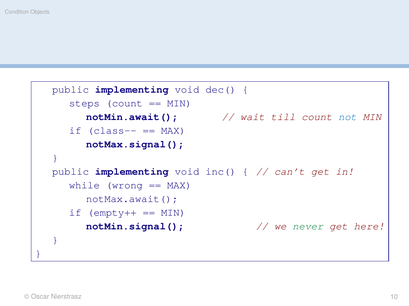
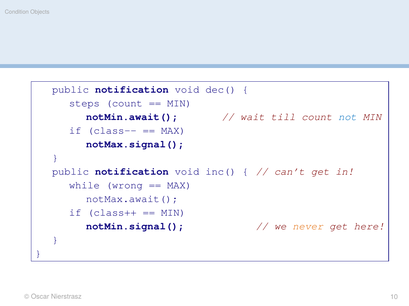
implementing at (132, 90): implementing -> notification
implementing at (132, 172): implementing -> notification
empty++: empty++ -> class++
never colour: green -> orange
